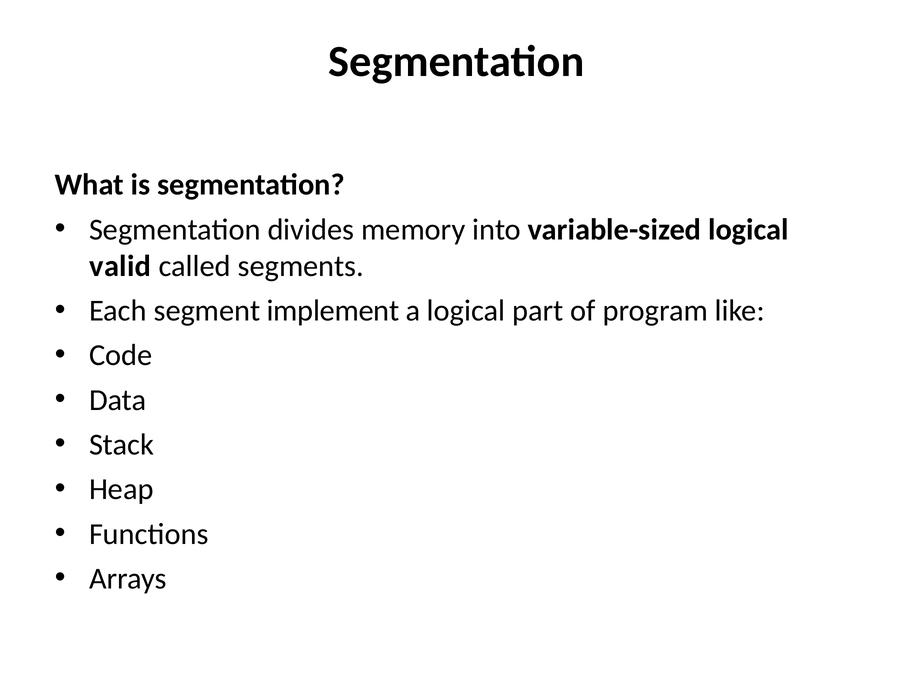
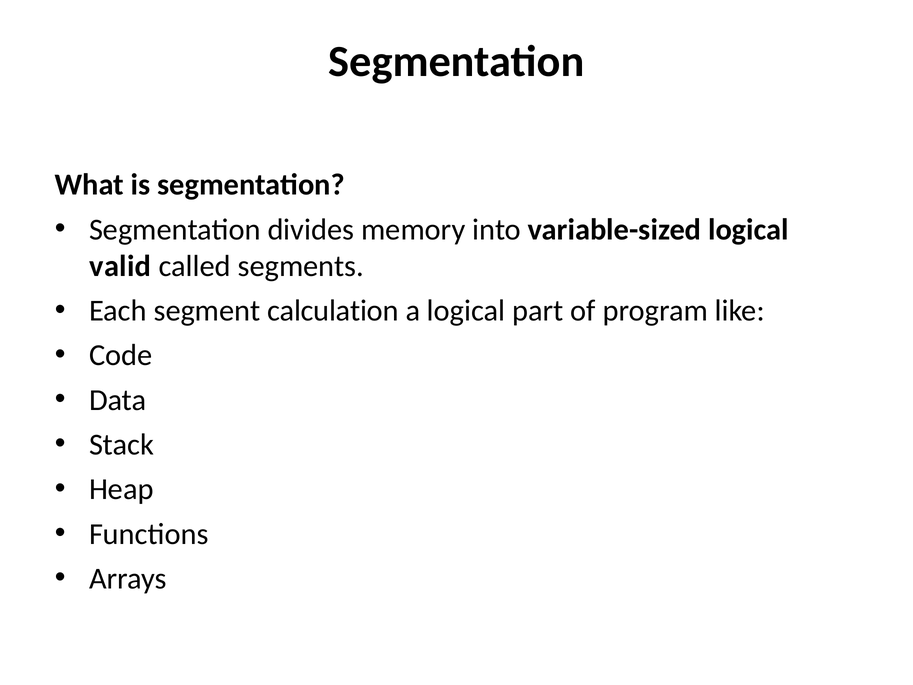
implement: implement -> calculation
